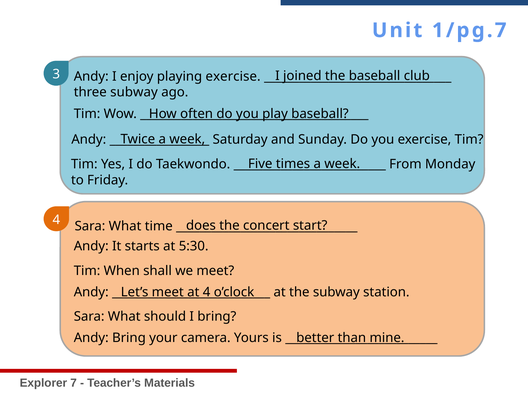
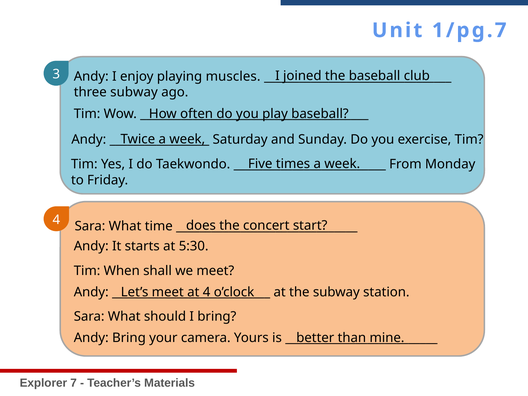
playing exercise: exercise -> muscles
